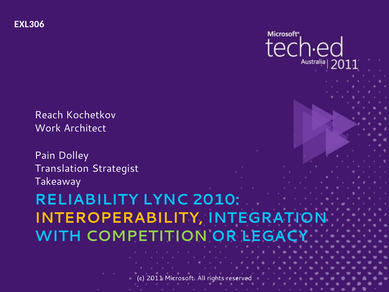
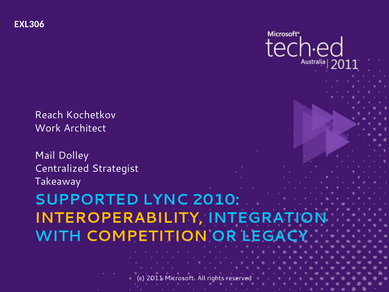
Pain: Pain -> Mail
Translation: Translation -> Centralized
RELIABILITY: RELIABILITY -> SUPPORTED
COMPETITION colour: light green -> yellow
